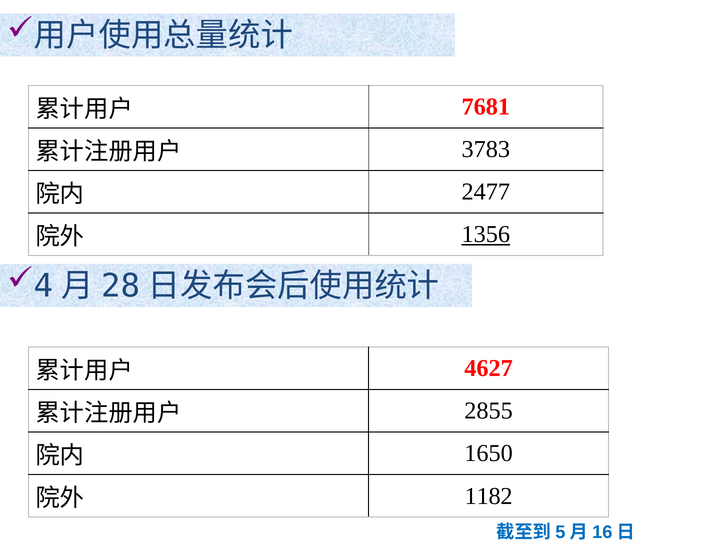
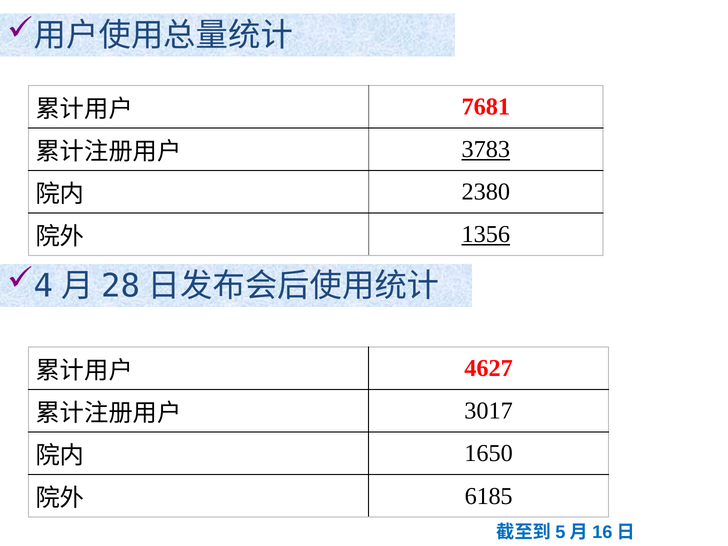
3783 underline: none -> present
2477: 2477 -> 2380
2855: 2855 -> 3017
1182: 1182 -> 6185
